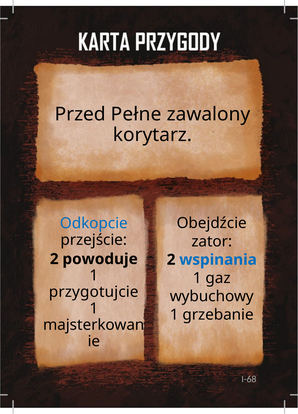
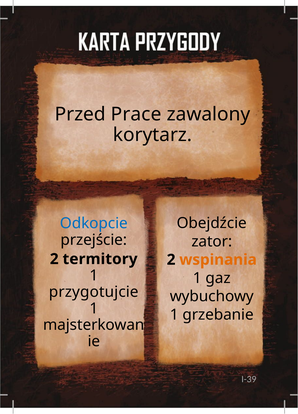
Pełne: Pełne -> Prace
powoduje: powoduje -> termitory
wspinania colour: blue -> orange
I-68: I-68 -> I-39
